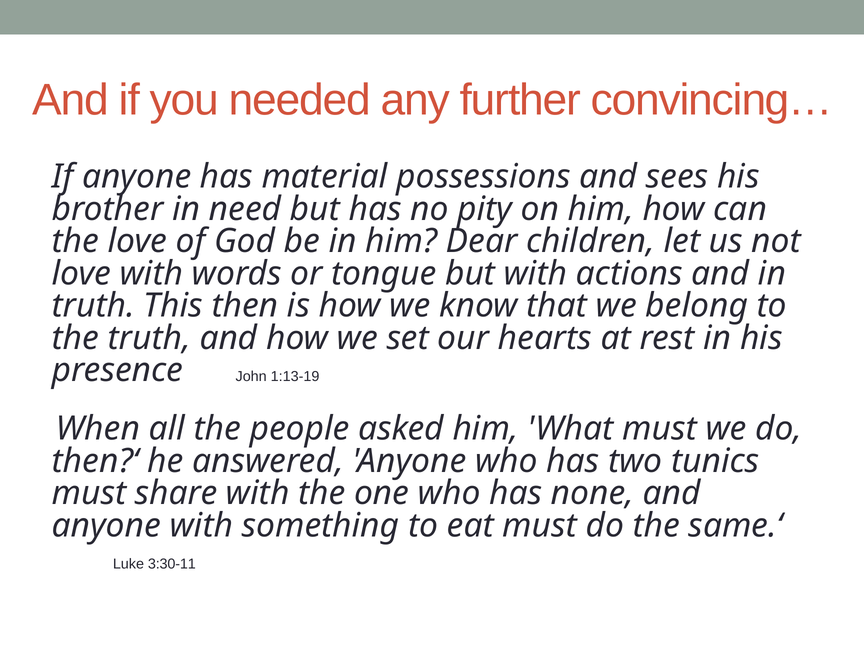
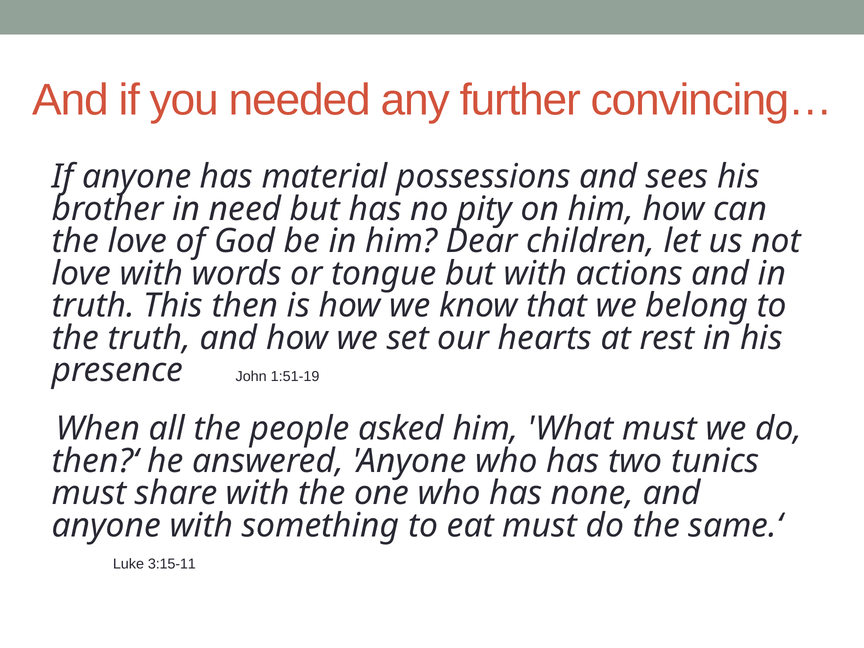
1:13-19: 1:13-19 -> 1:51-19
3:30-11: 3:30-11 -> 3:15-11
